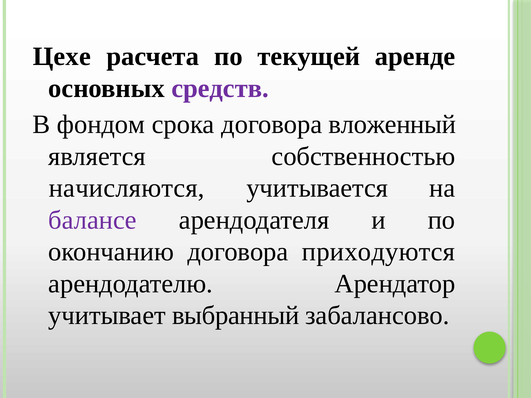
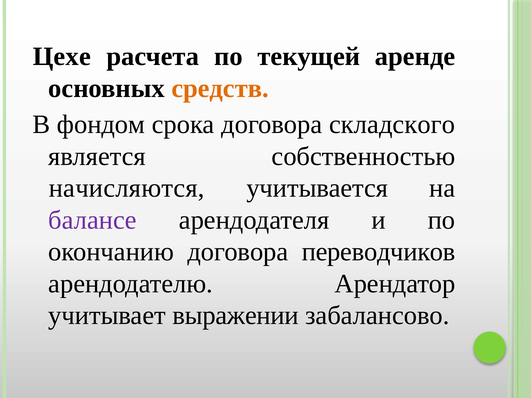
средств colour: purple -> orange
вложенный: вложенный -> складского
приходуются: приходуются -> переводчиков
выбранный: выбранный -> выражении
